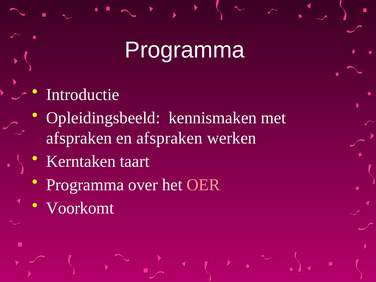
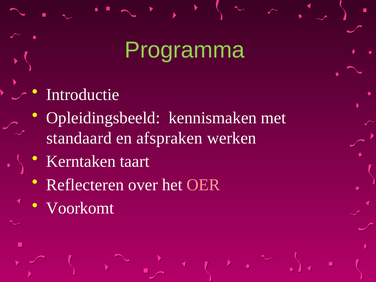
Programma at (185, 50) colour: white -> light green
afspraken at (79, 138): afspraken -> standaard
Programma at (85, 185): Programma -> Reflecteren
